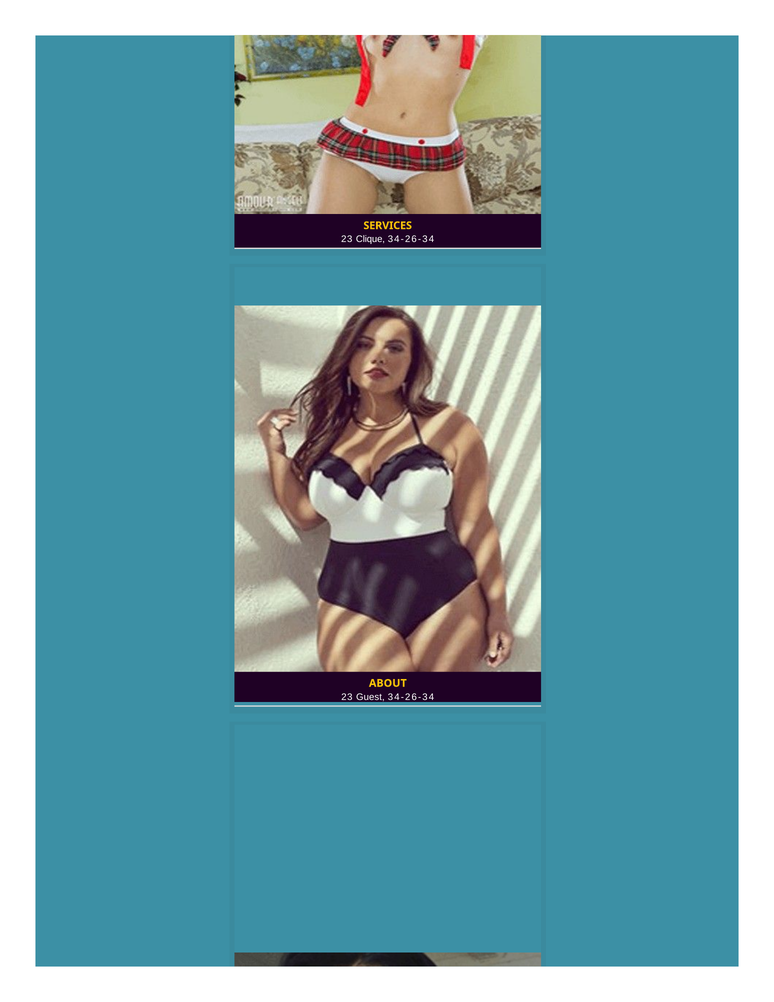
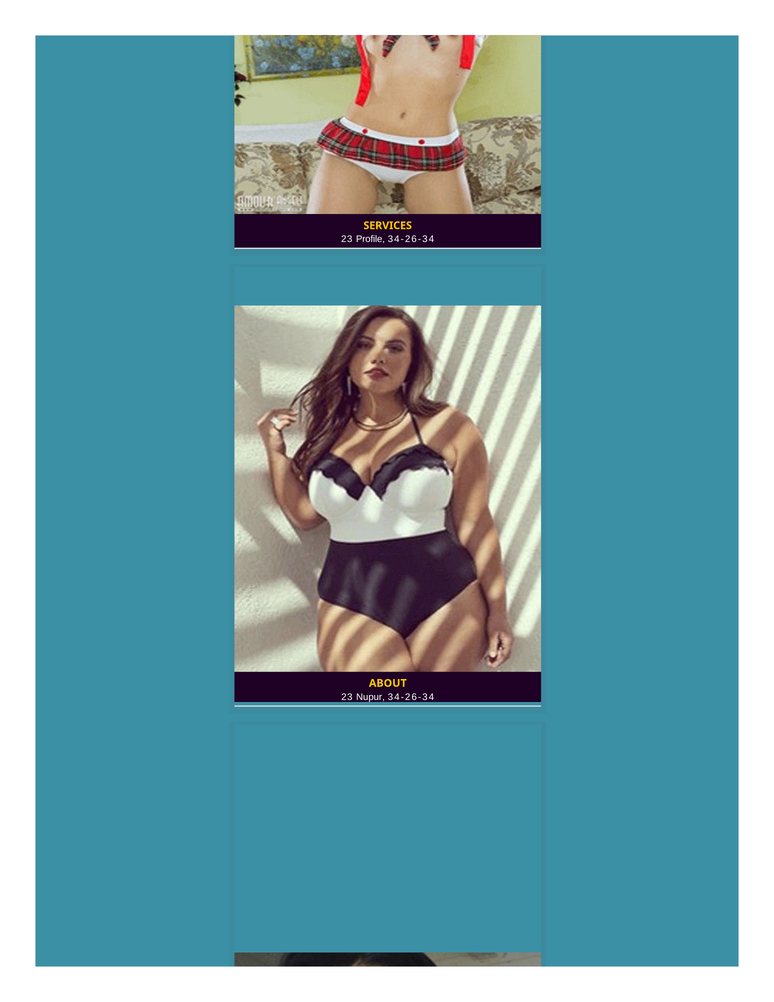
Clique: Clique -> Profile
Guest: Guest -> Nupur
